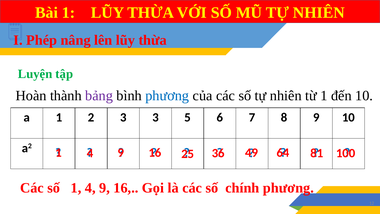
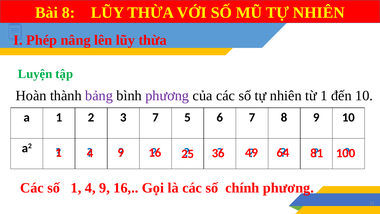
Bài 1: 1 -> 8
phương at (167, 95) colour: blue -> purple
3 3: 3 -> 7
